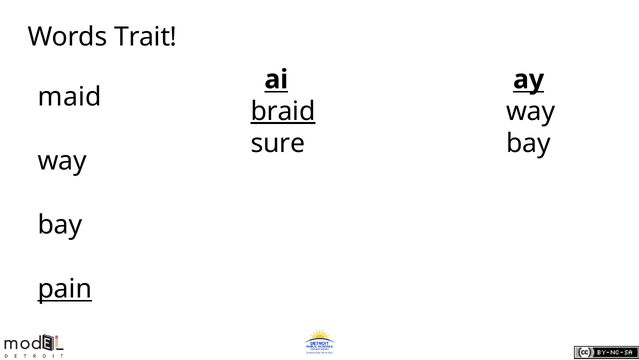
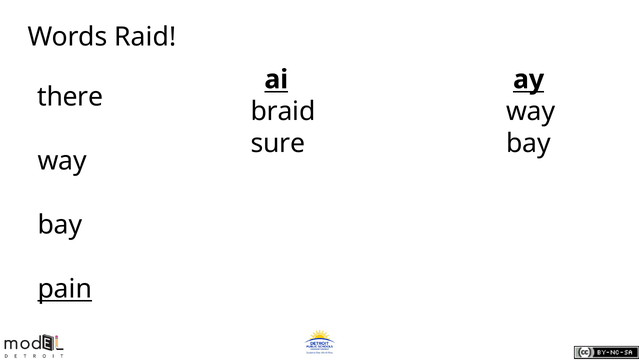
Trait: Trait -> Raid
maid: maid -> there
braid underline: present -> none
